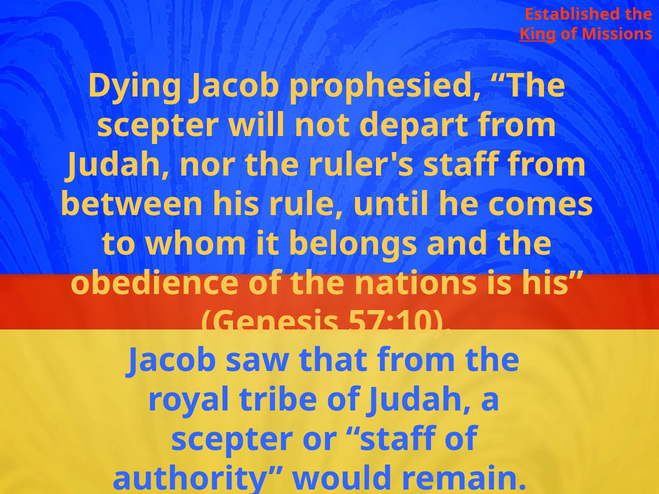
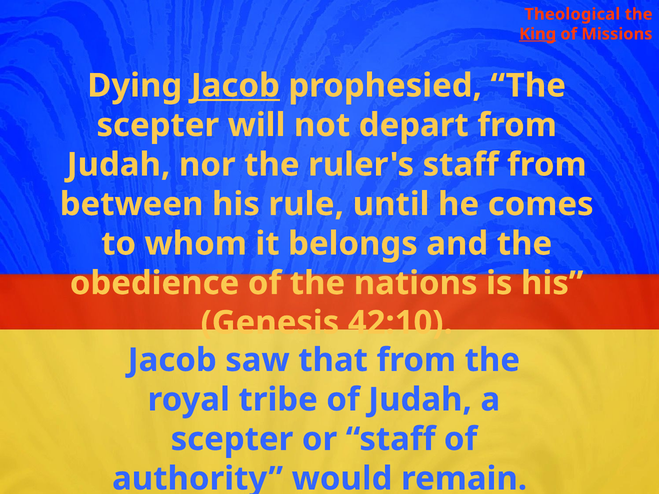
Established: Established -> Theological
Jacob at (235, 86) underline: none -> present
57:10: 57:10 -> 42:10
